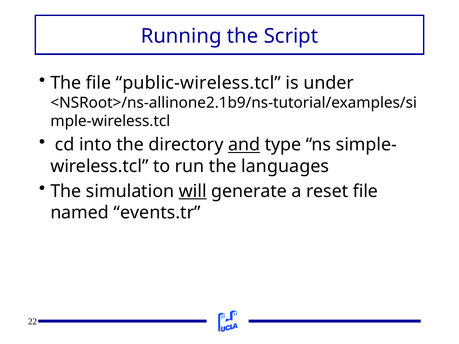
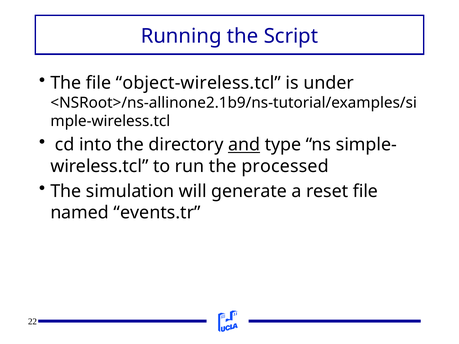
public-wireless.tcl: public-wireless.tcl -> object-wireless.tcl
languages: languages -> processed
will underline: present -> none
